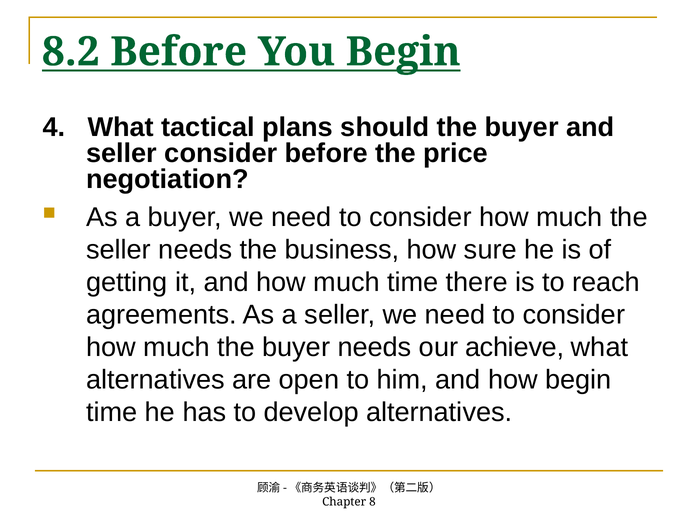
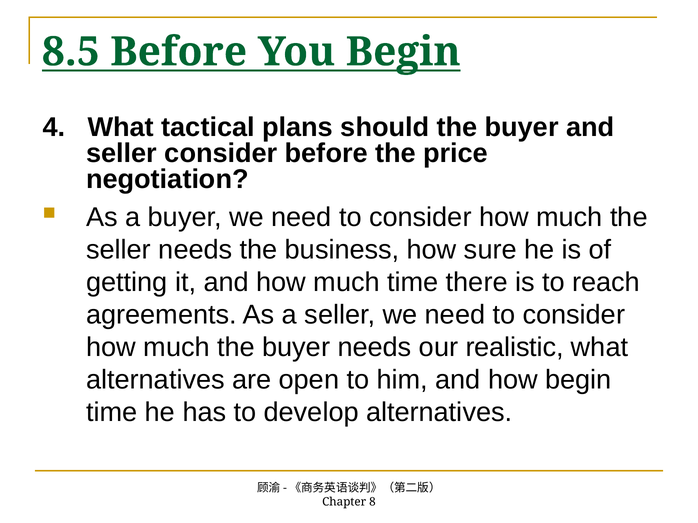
8.2: 8.2 -> 8.5
achieve: achieve -> realistic
